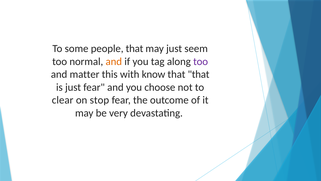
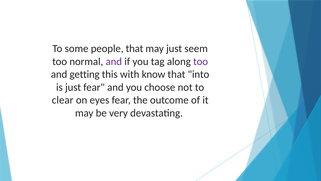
and at (114, 61) colour: orange -> purple
matter: matter -> getting
that that: that -> into
stop: stop -> eyes
